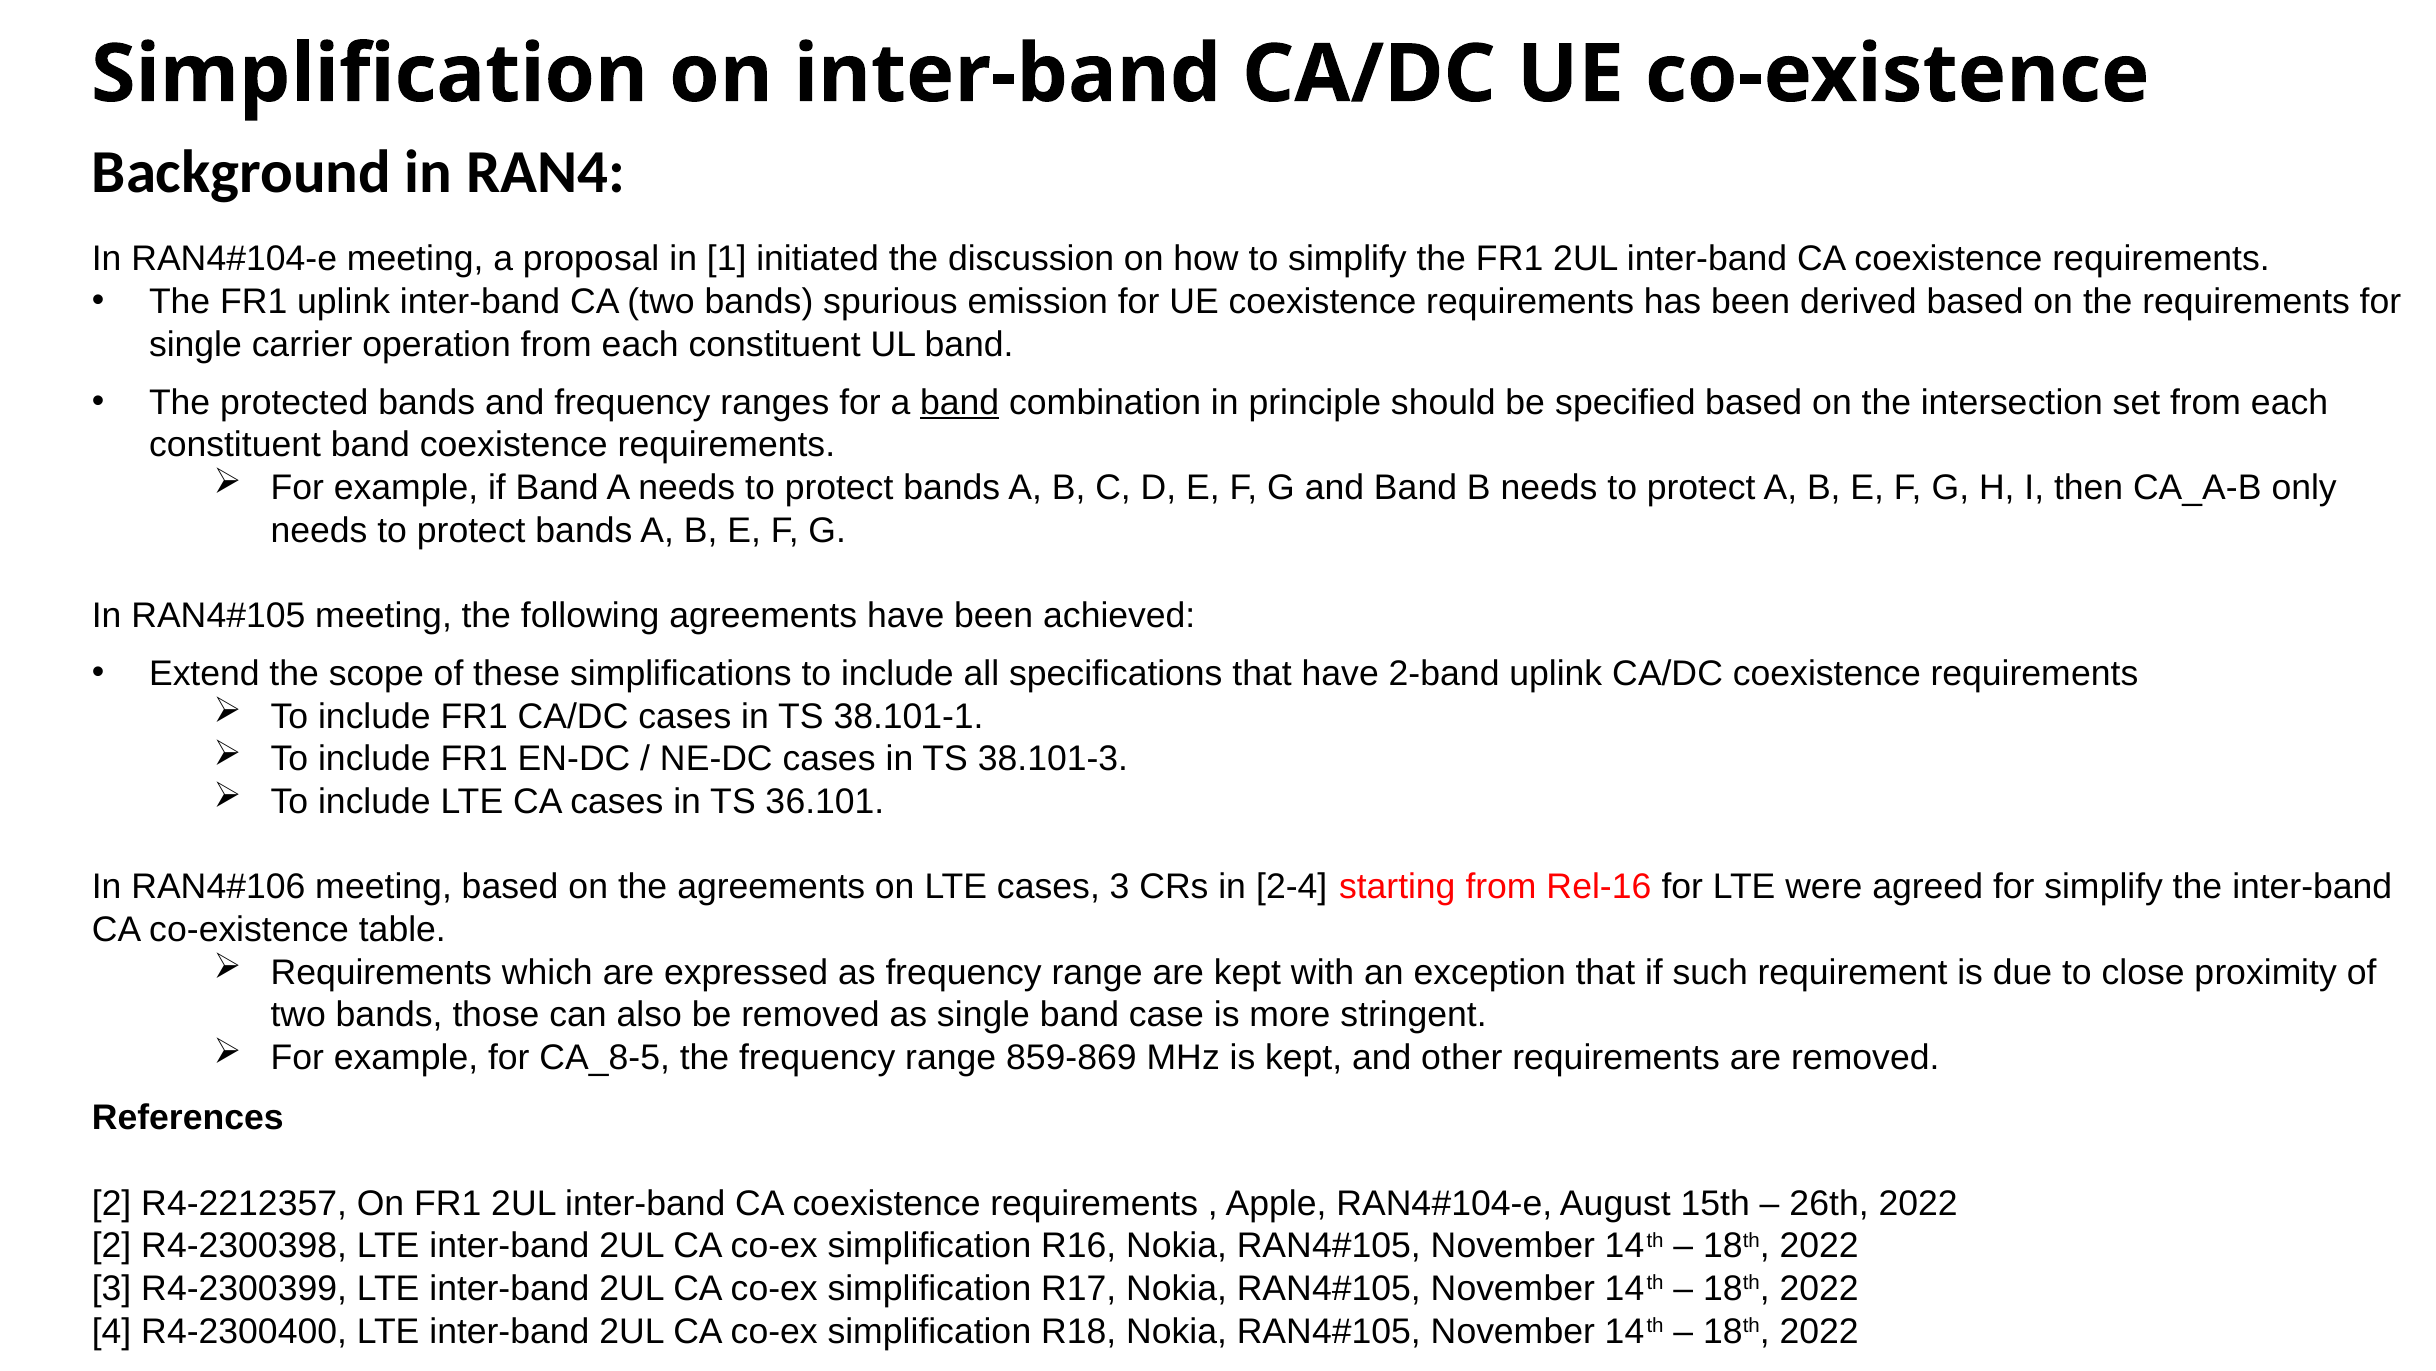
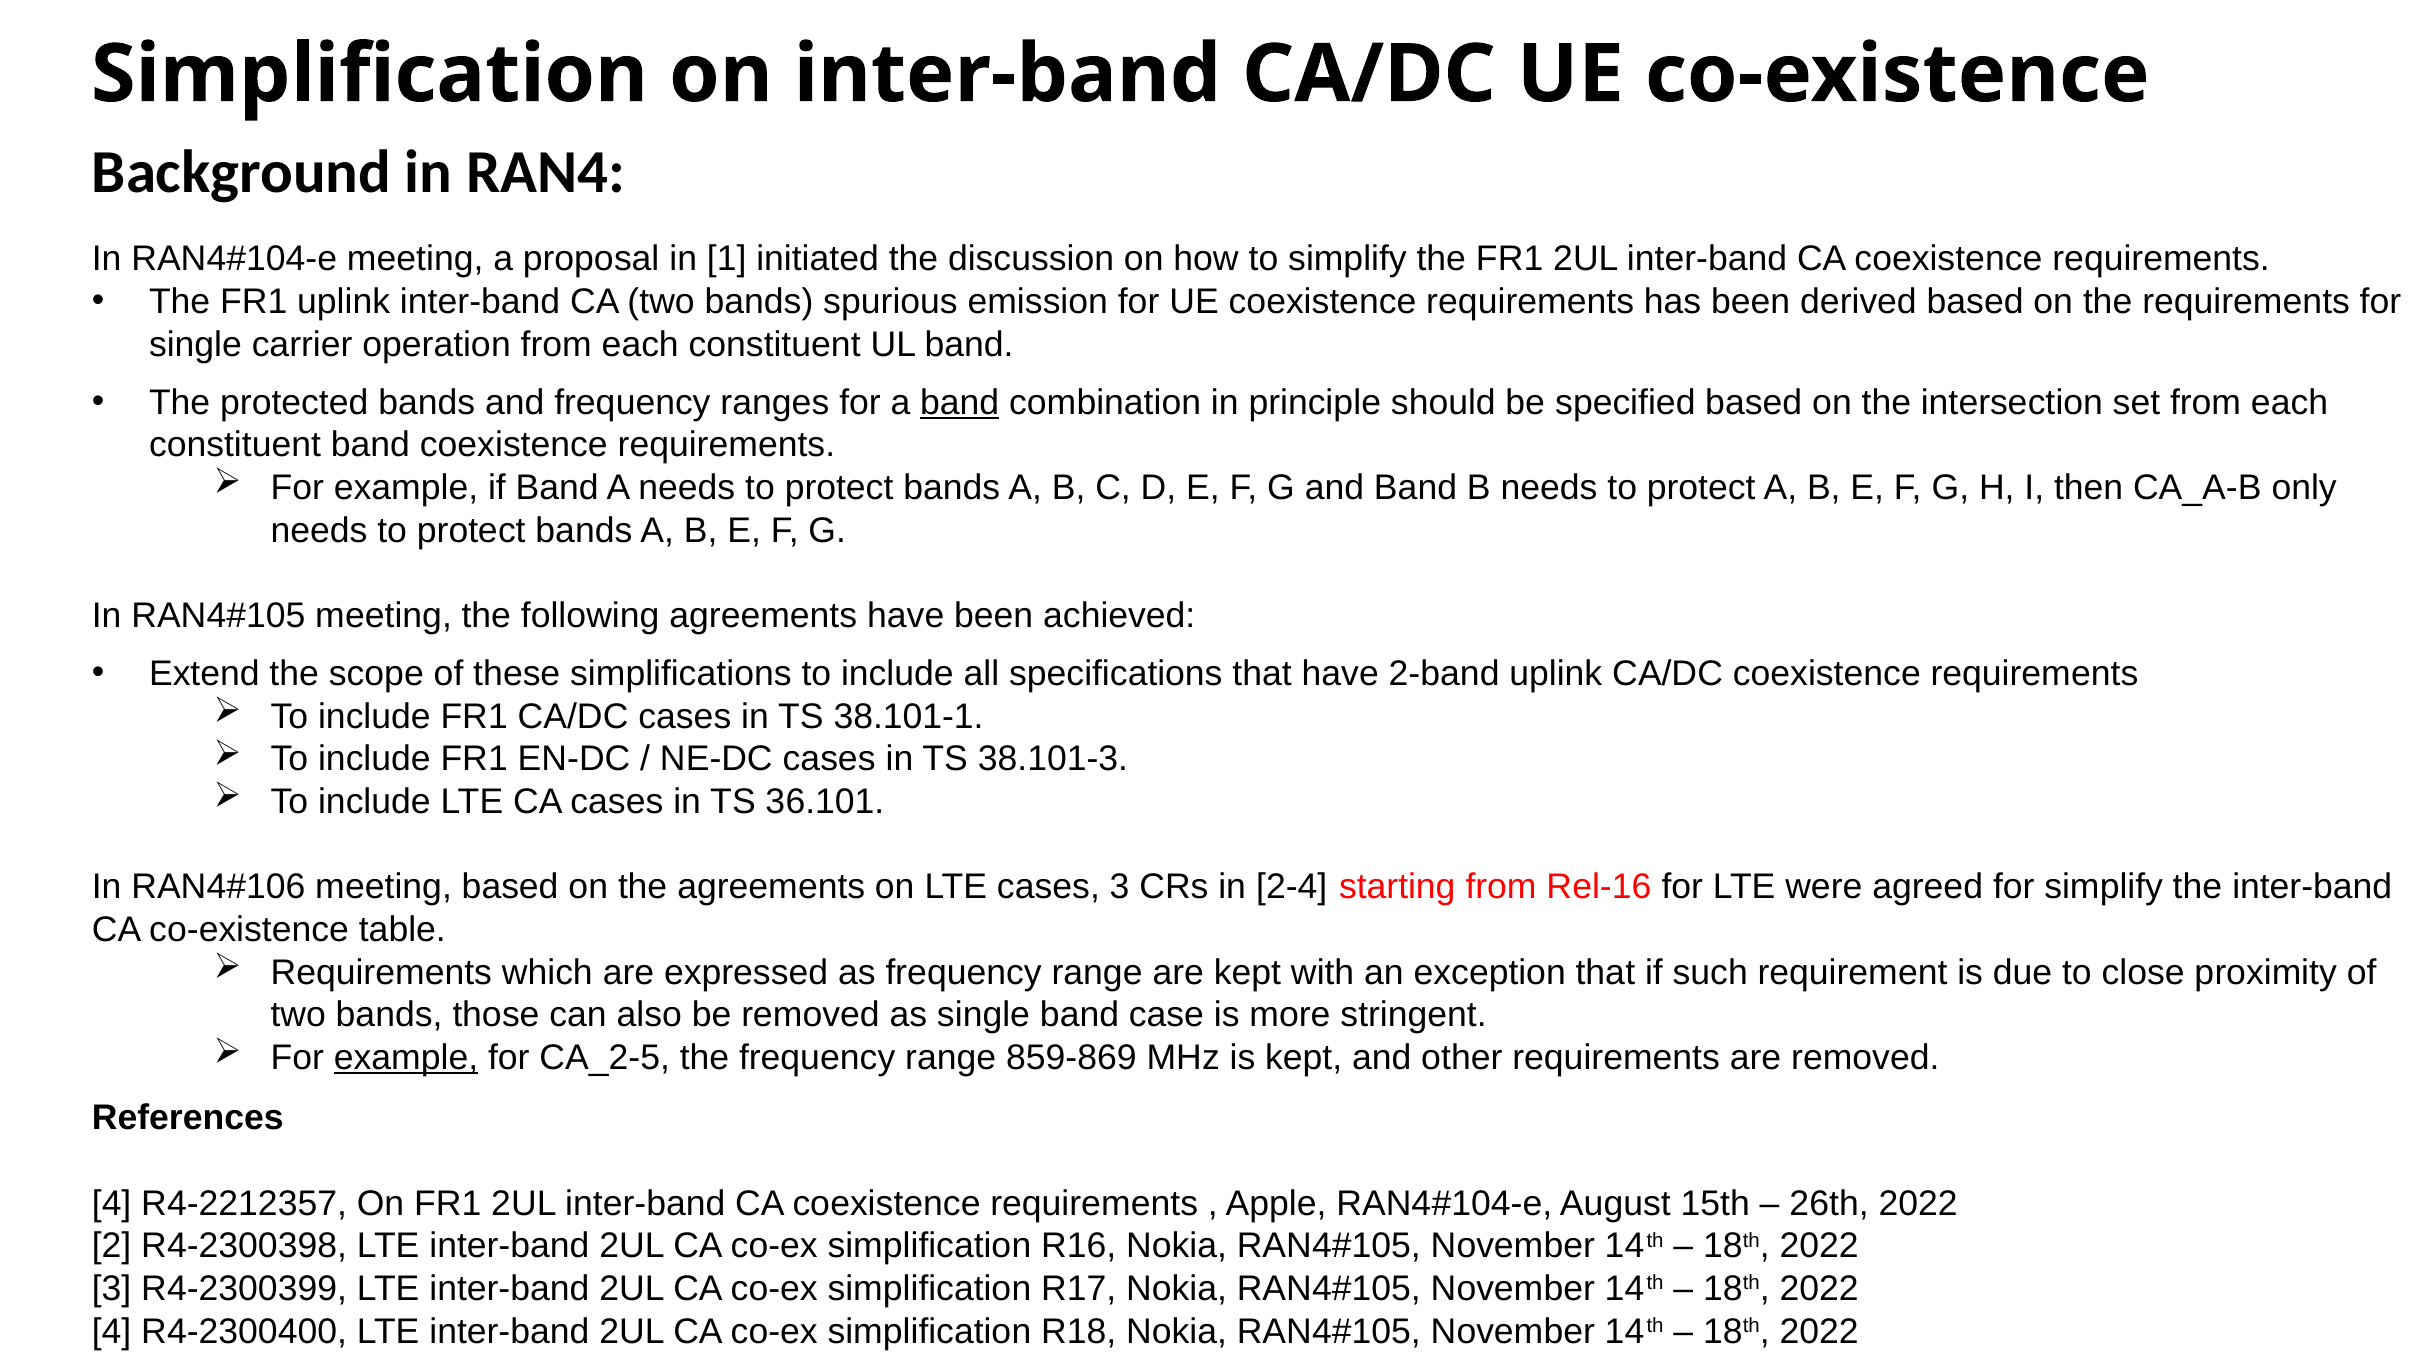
example at (406, 1058) underline: none -> present
CA_8-5: CA_8-5 -> CA_2-5
2 at (112, 1203): 2 -> 4
